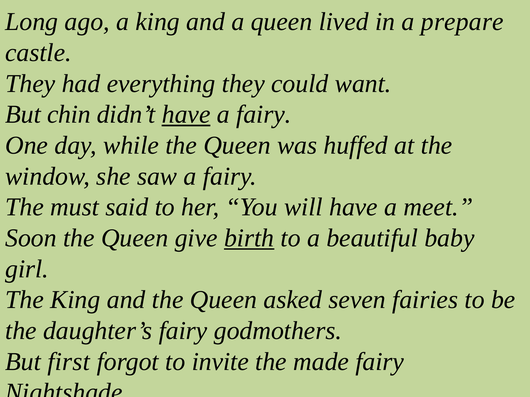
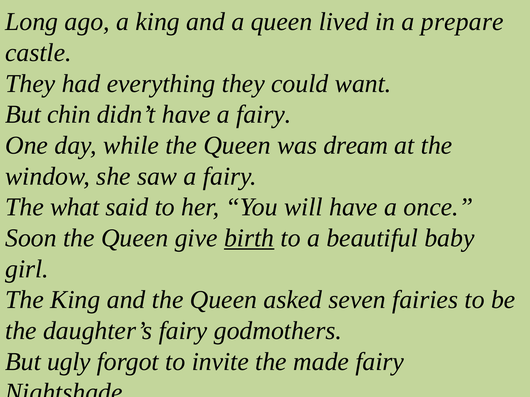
have at (186, 115) underline: present -> none
huffed: huffed -> dream
must: must -> what
meet: meet -> once
first: first -> ugly
